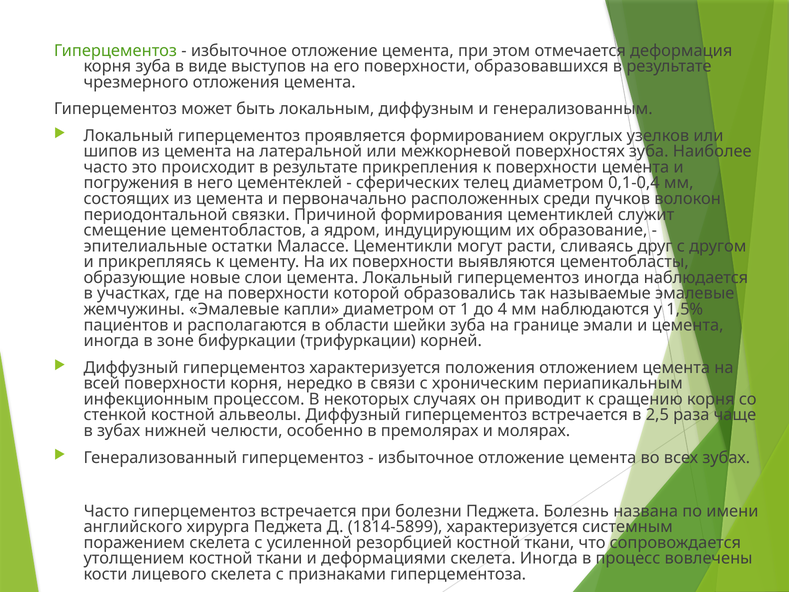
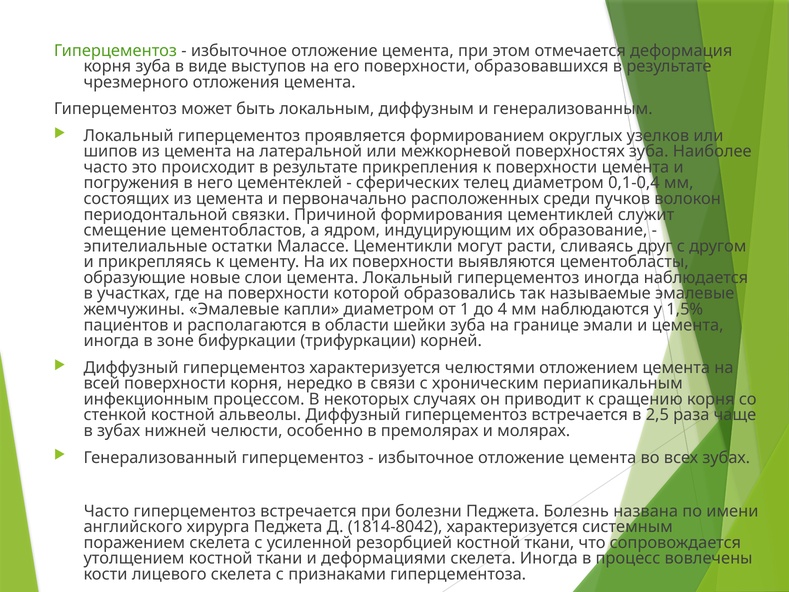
положения: положения -> челюстями
1814-5899: 1814-5899 -> 1814-8042
